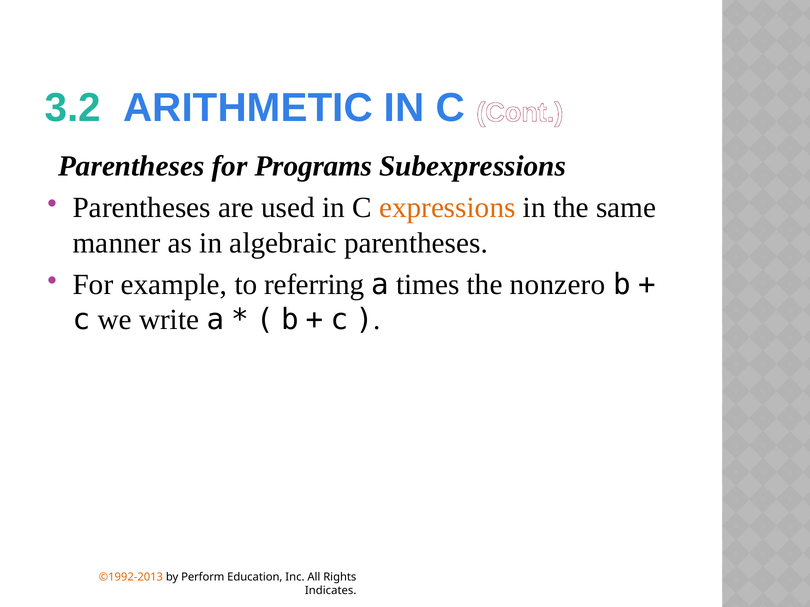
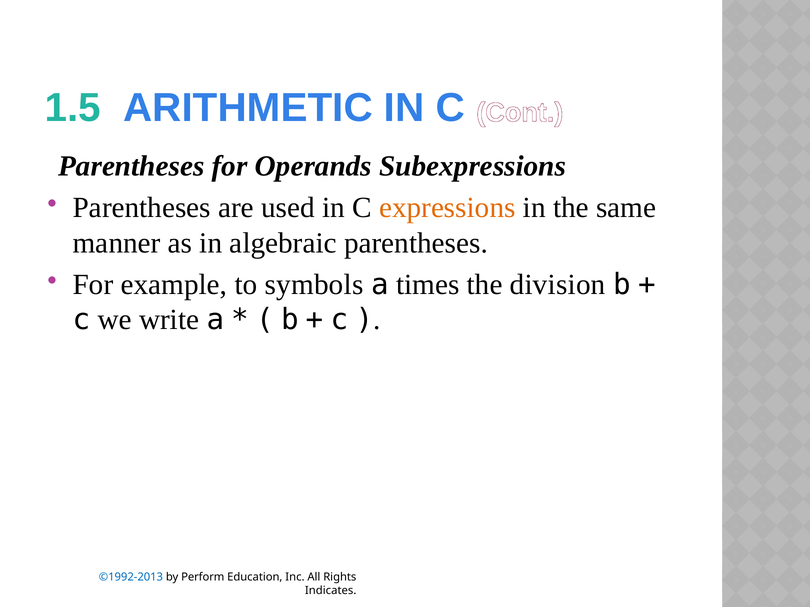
3.2: 3.2 -> 1.5
Programs: Programs -> Operands
referring: referring -> symbols
nonzero: nonzero -> division
©1992-2013 colour: orange -> blue
